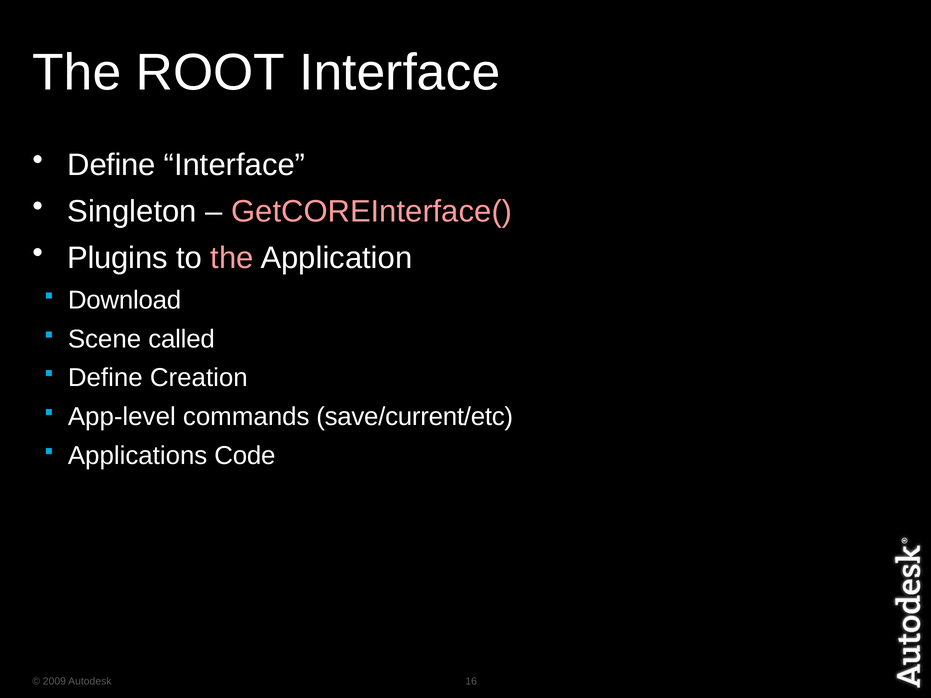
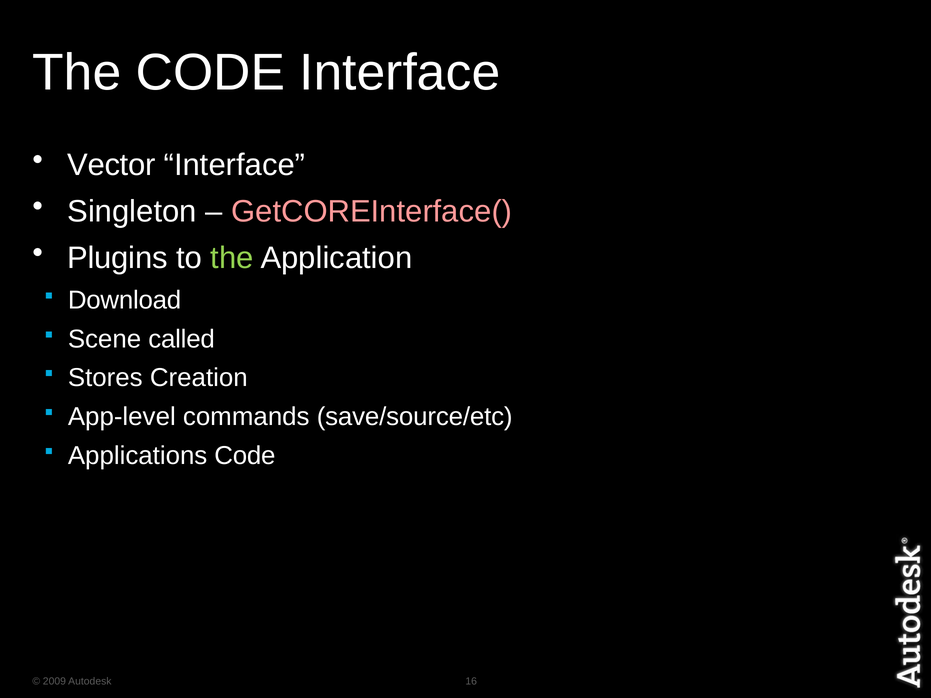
The ROOT: ROOT -> CODE
Define at (111, 165): Define -> Vector
the at (232, 258) colour: pink -> light green
Define at (105, 378): Define -> Stores
save/current/etc: save/current/etc -> save/source/etc
